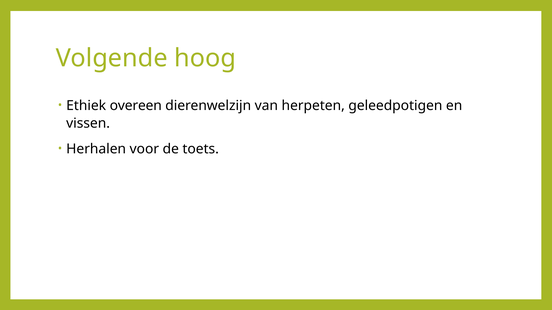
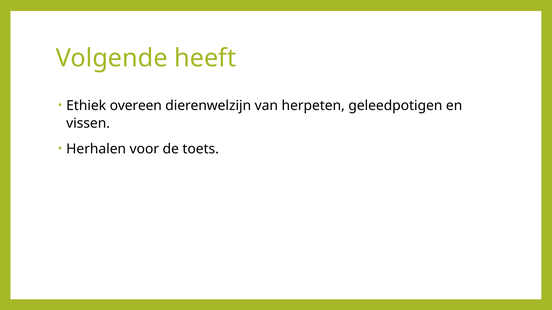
hoog: hoog -> heeft
